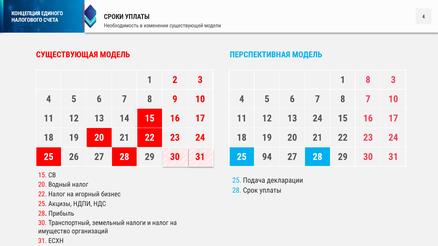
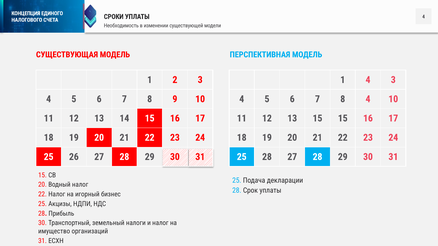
1 8: 8 -> 4
8 7: 7 -> 4
13 24: 24 -> 15
25 94: 94 -> 28
